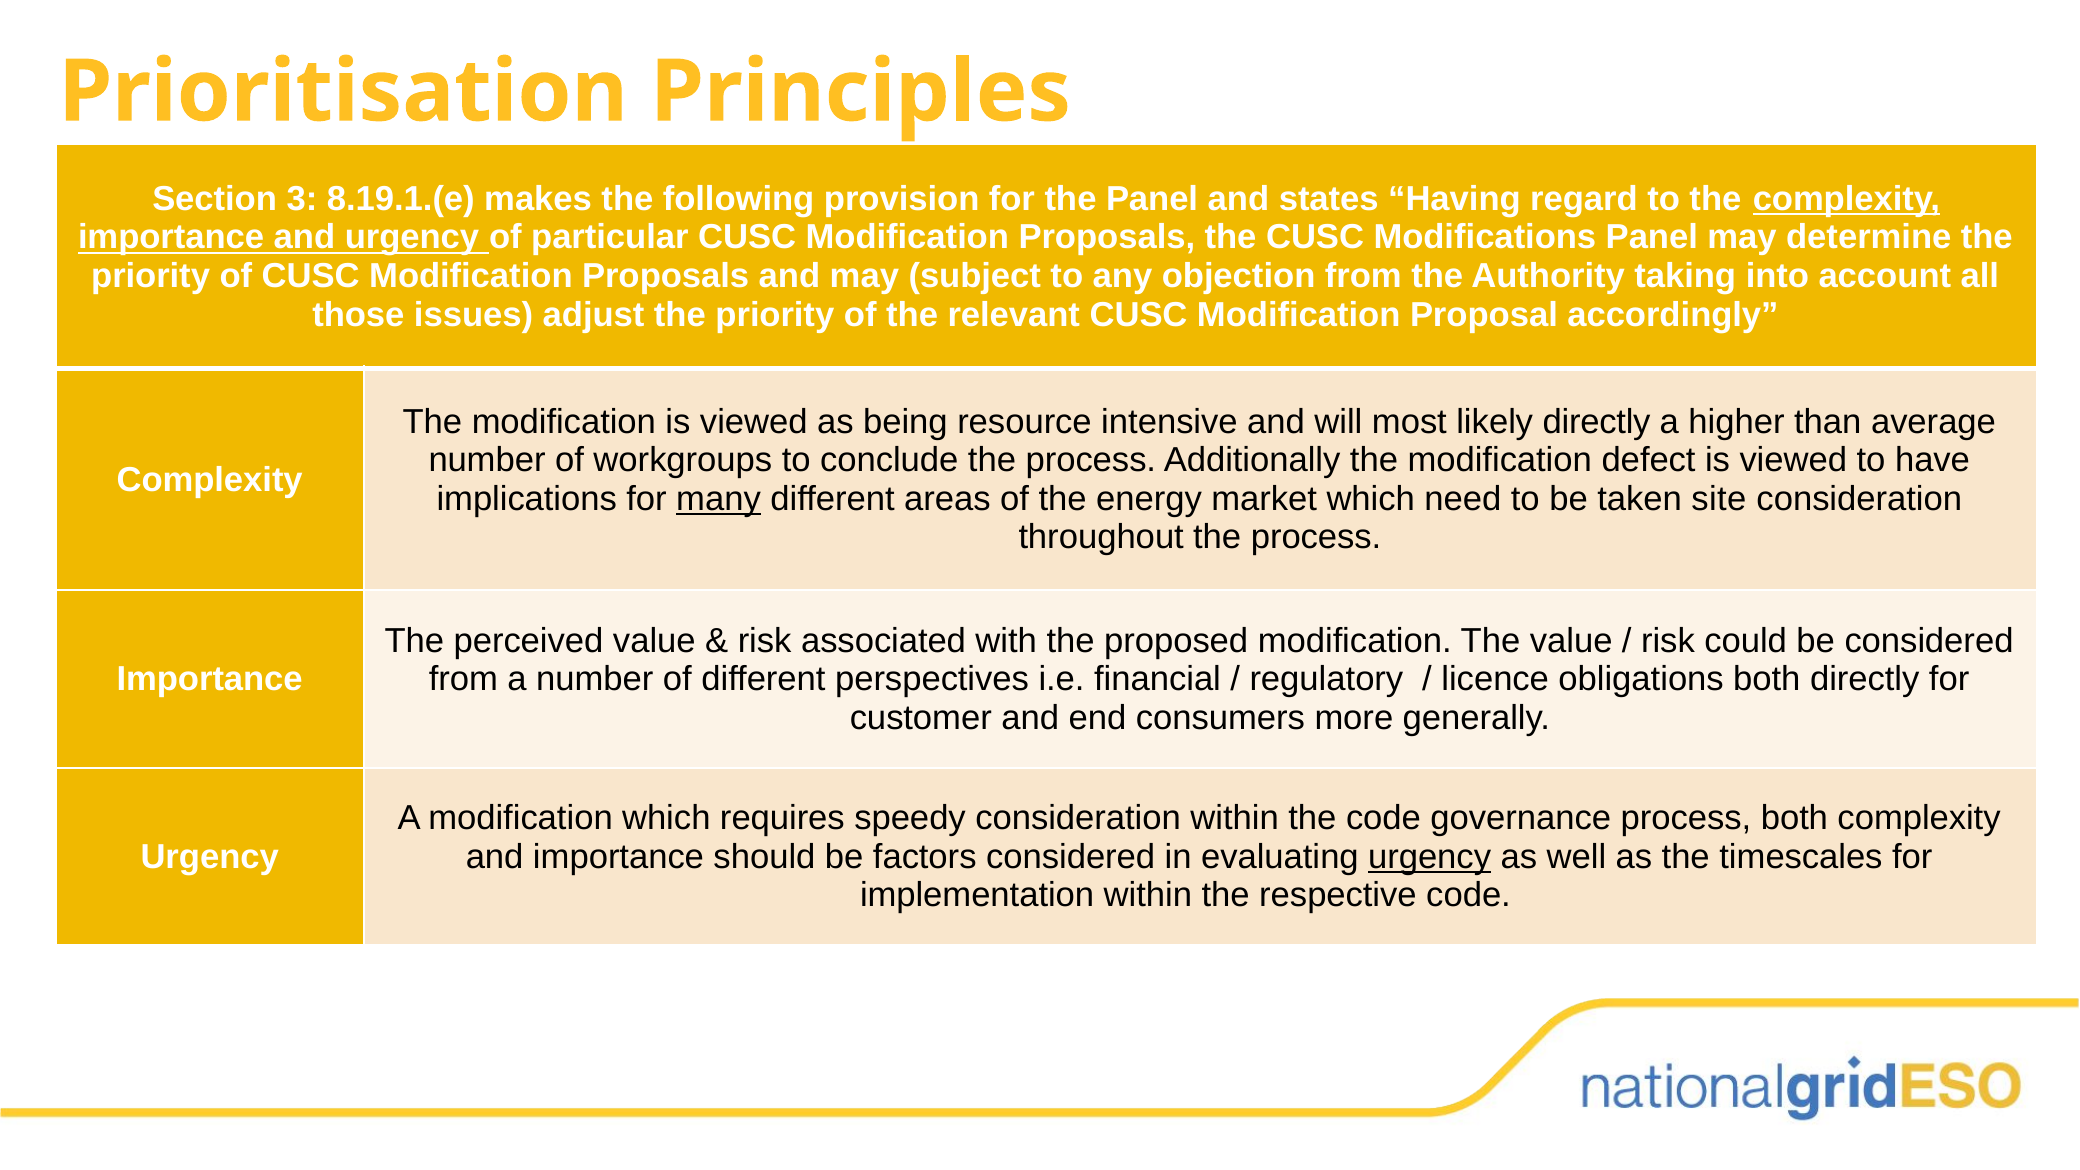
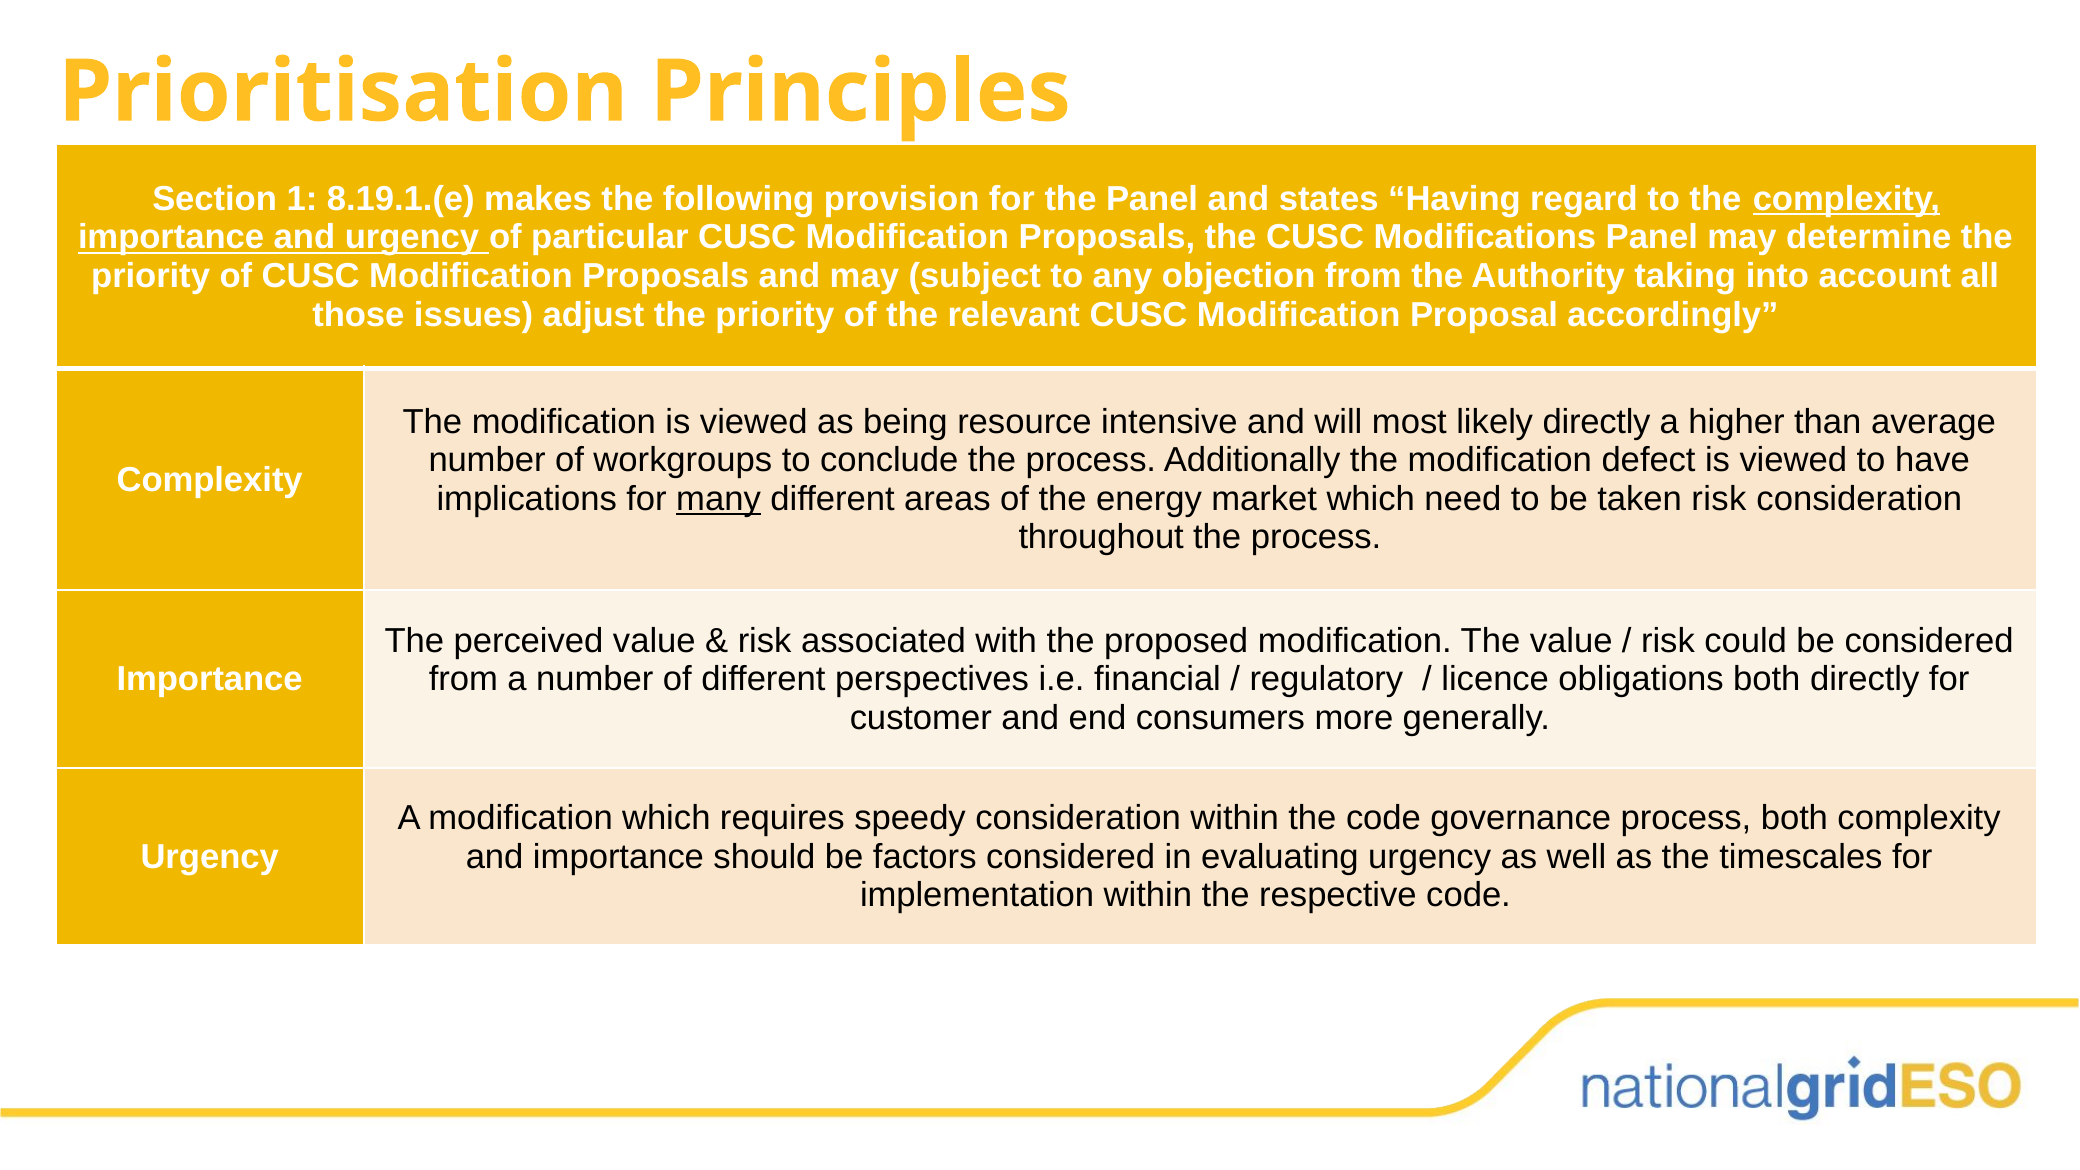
3: 3 -> 1
taken site: site -> risk
urgency at (1430, 857) underline: present -> none
